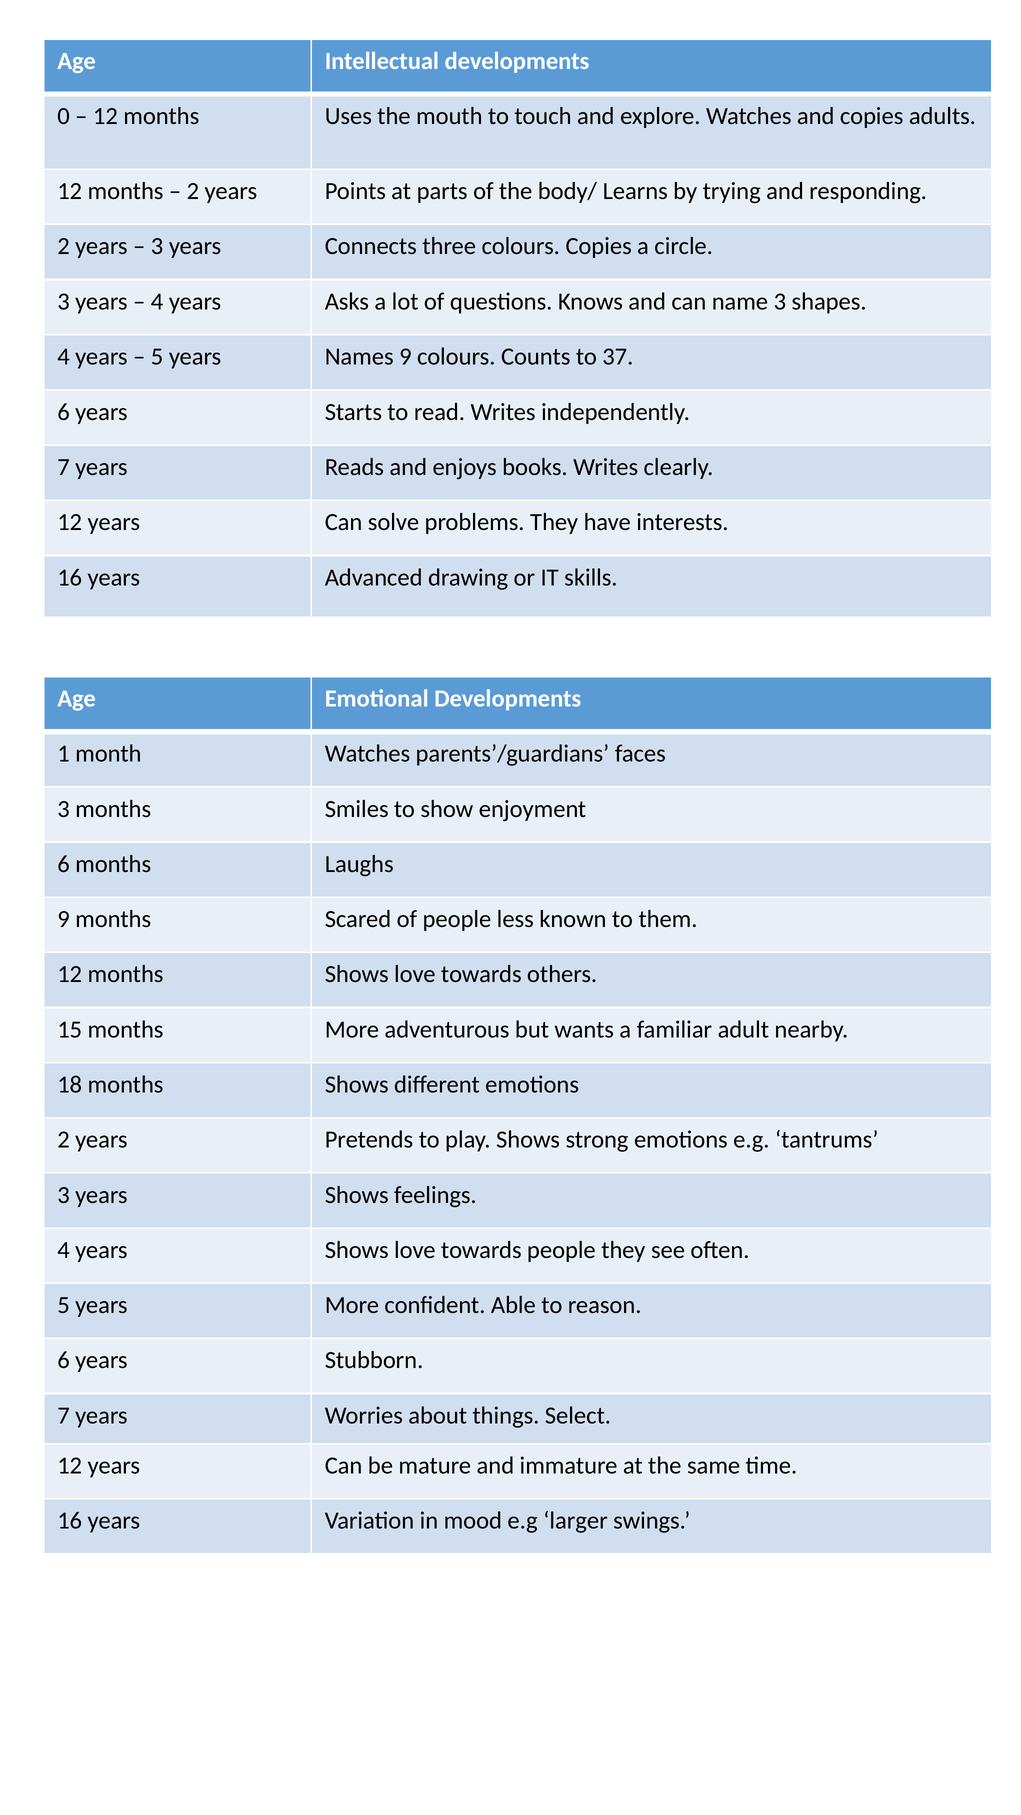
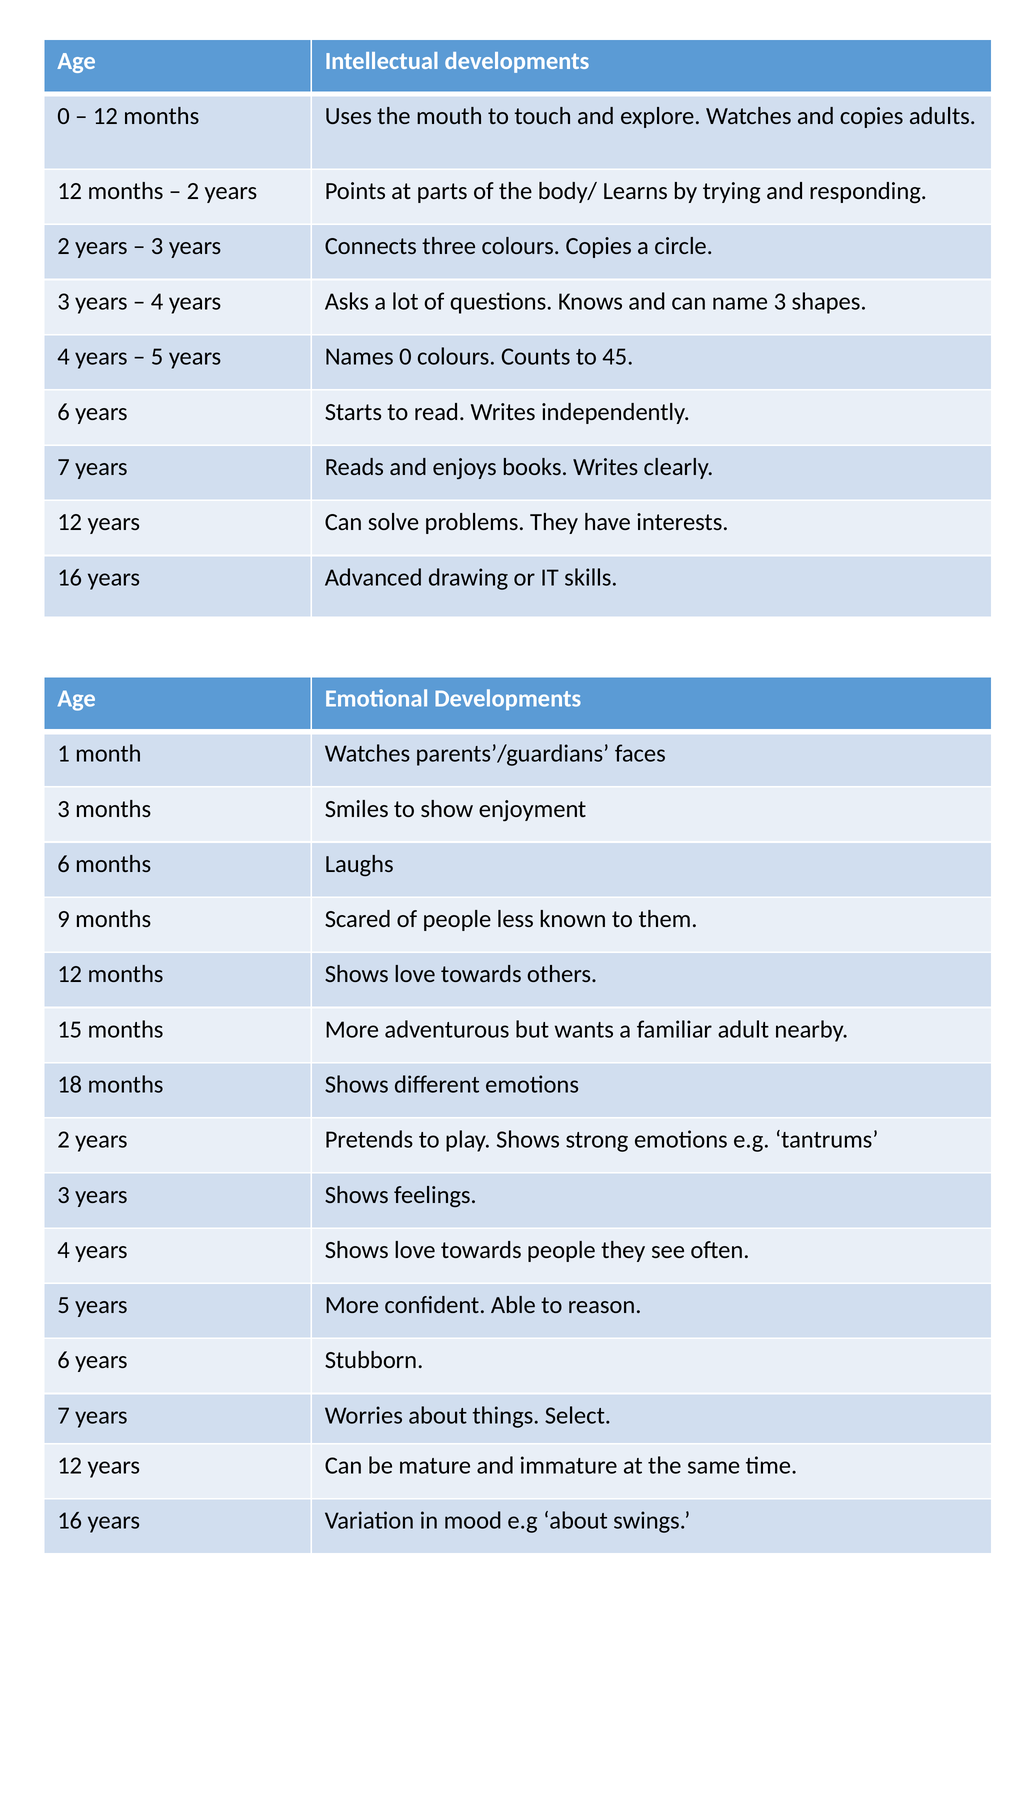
Names 9: 9 -> 0
37: 37 -> 45
e.g larger: larger -> about
